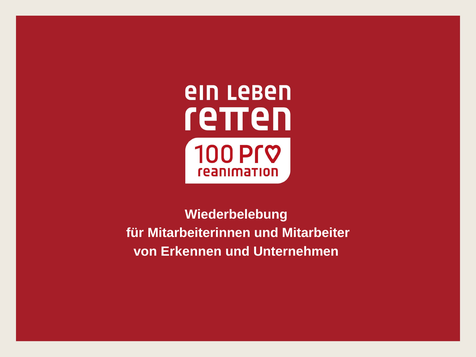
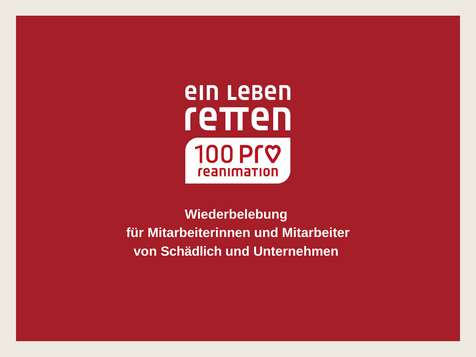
Erkennen: Erkennen -> Schädlich
